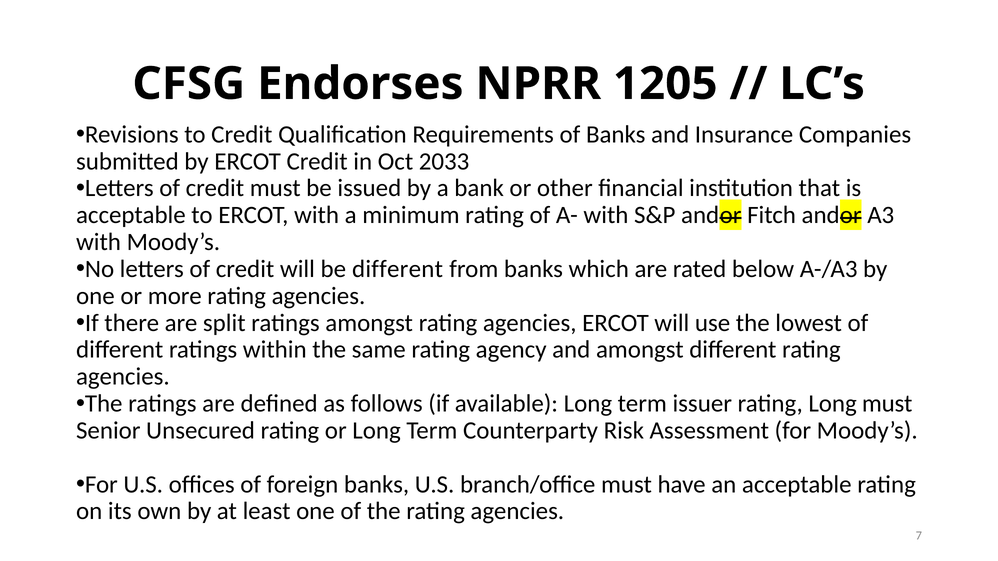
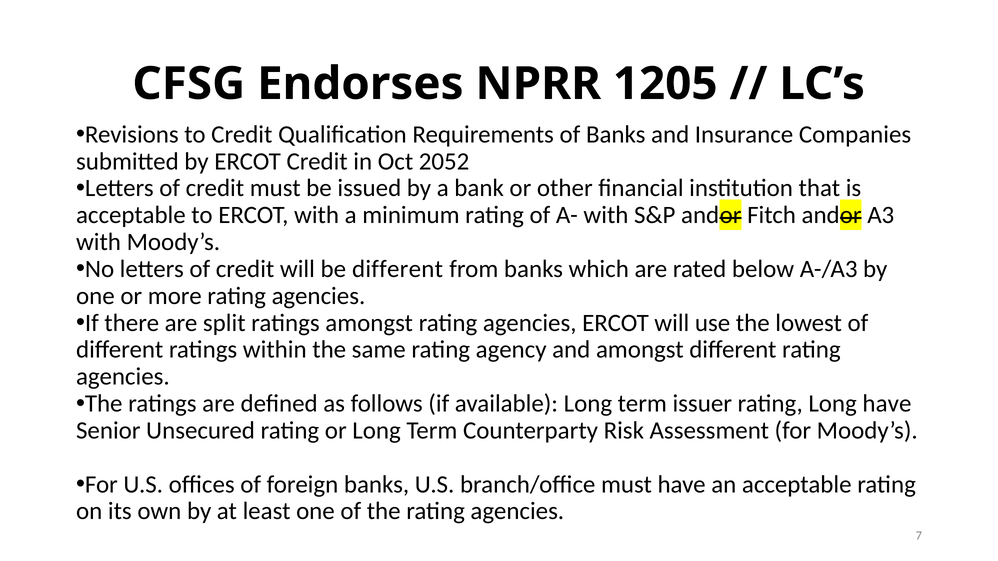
2033: 2033 -> 2052
Long must: must -> have
